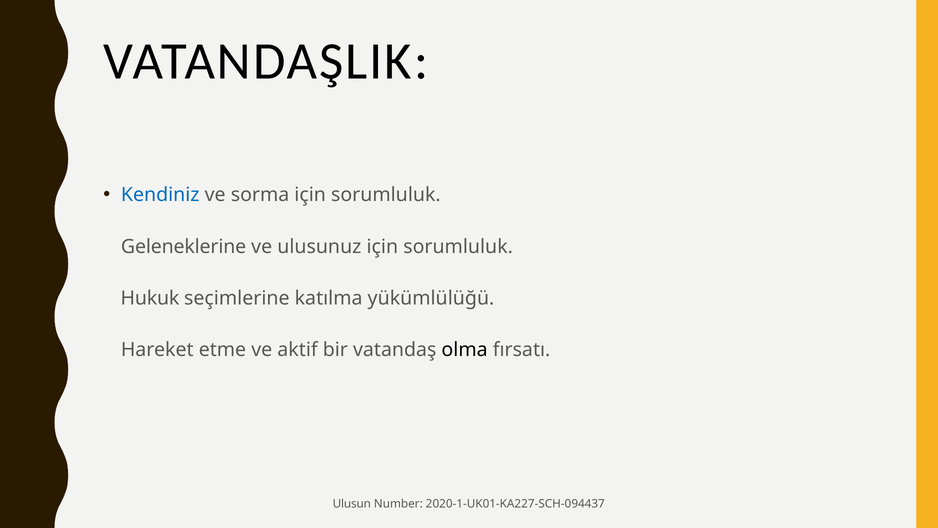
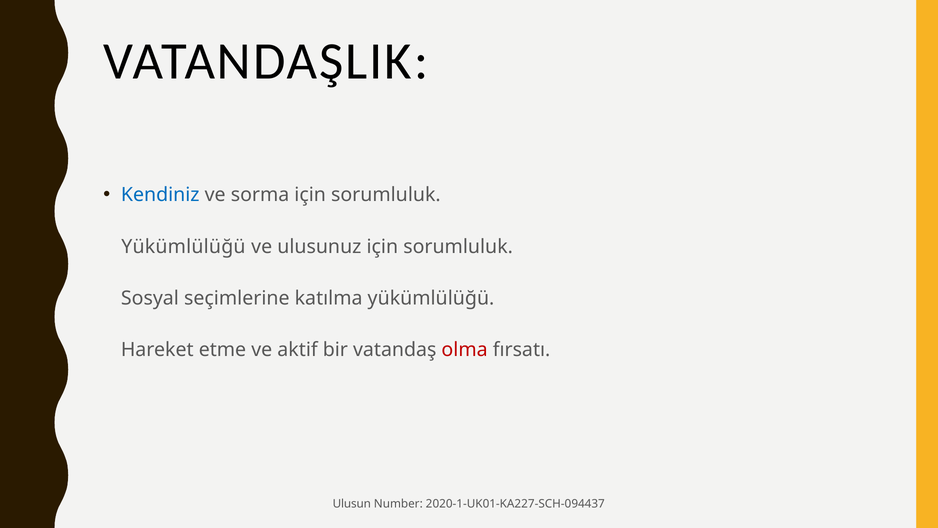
Geleneklerine at (184, 246): Geleneklerine -> Yükümlülüğü
Hukuk: Hukuk -> Sosyal
olma colour: black -> red
